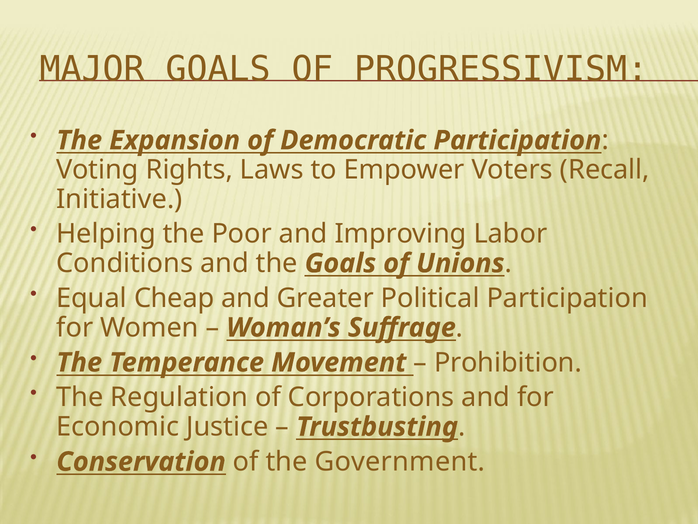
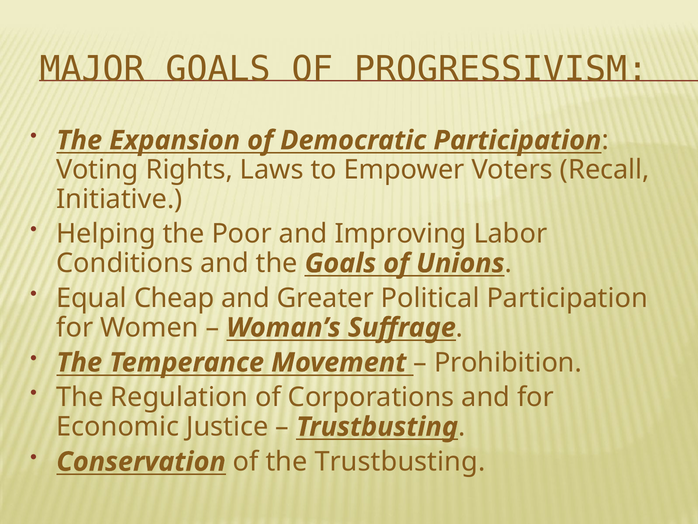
the Government: Government -> Trustbusting
